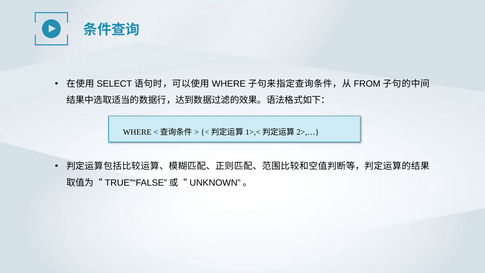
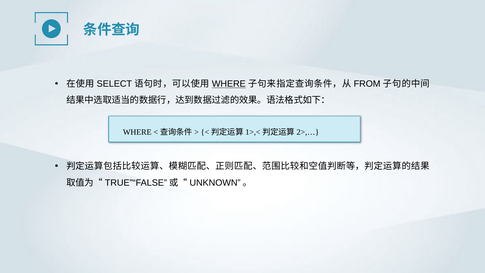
WHERE at (229, 84) underline: none -> present
